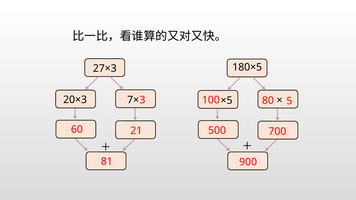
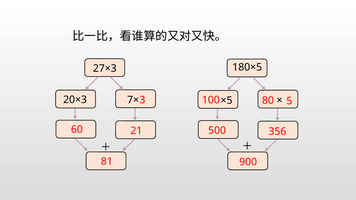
700: 700 -> 356
